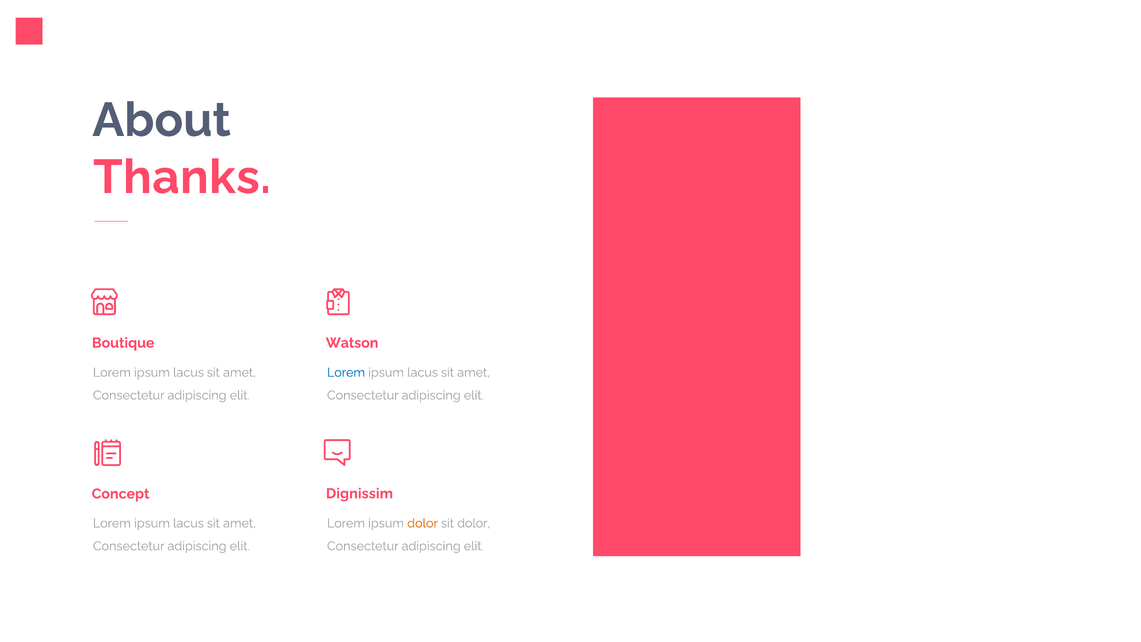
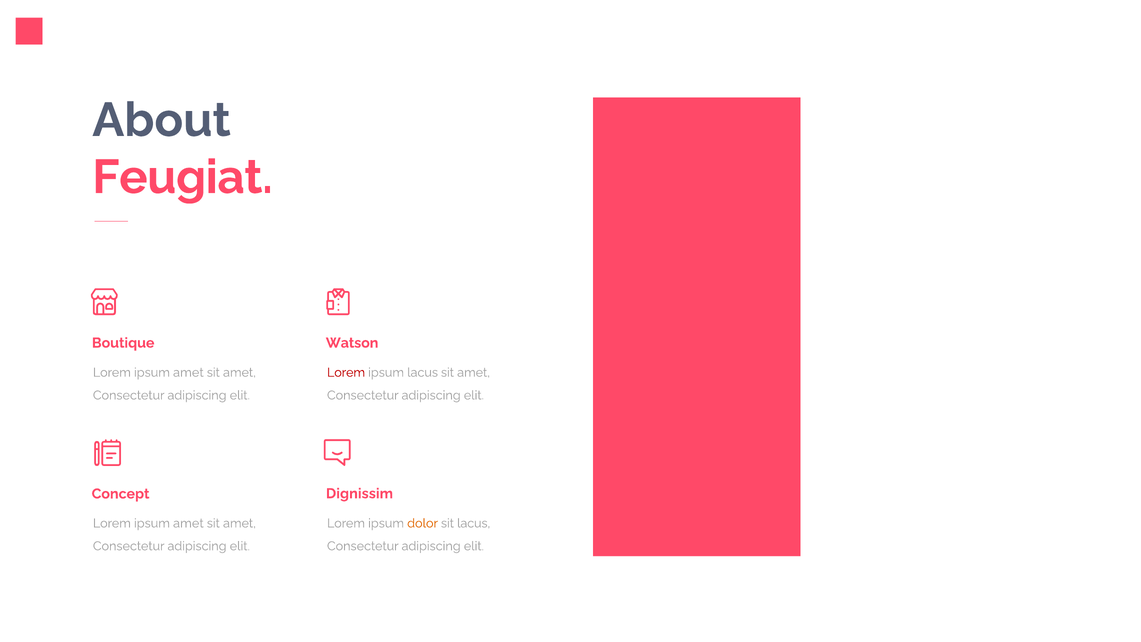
Thanks: Thanks -> Feugiat
lacus at (188, 372): lacus -> amet
Lorem at (346, 372) colour: blue -> red
lacus at (188, 523): lacus -> amet
sit dolor: dolor -> lacus
